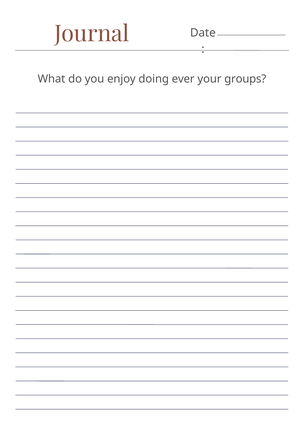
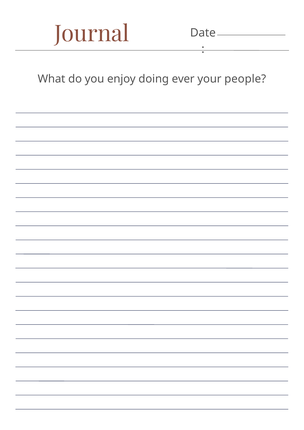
groups: groups -> people
